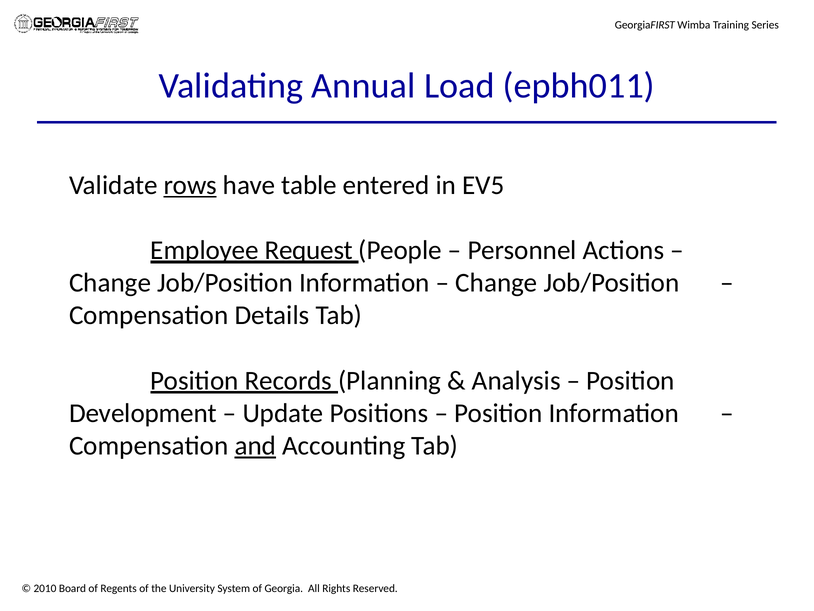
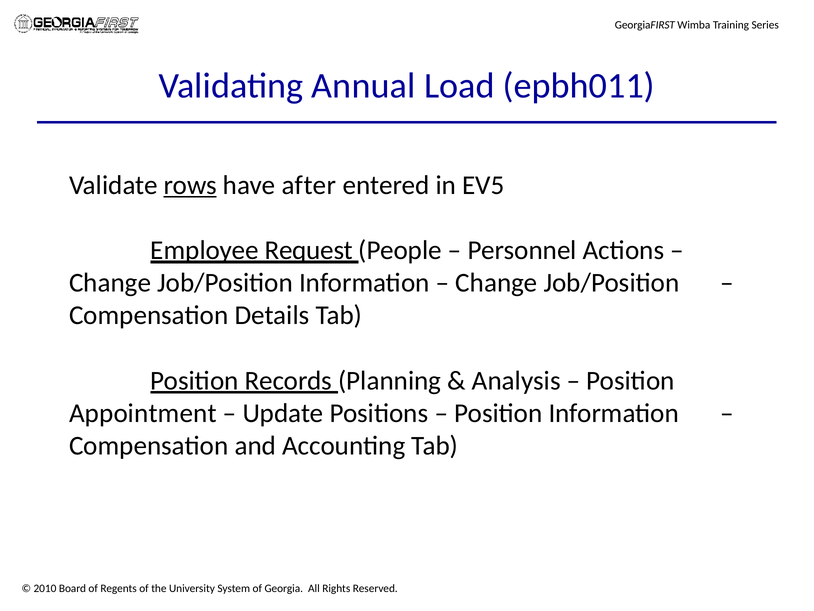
table: table -> after
Development: Development -> Appointment
and underline: present -> none
